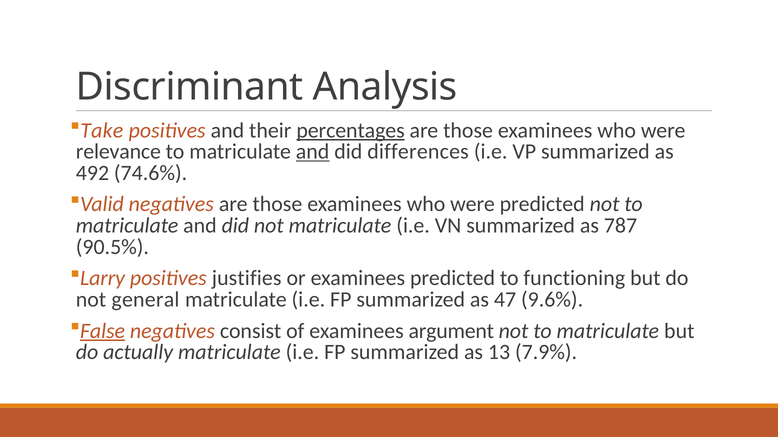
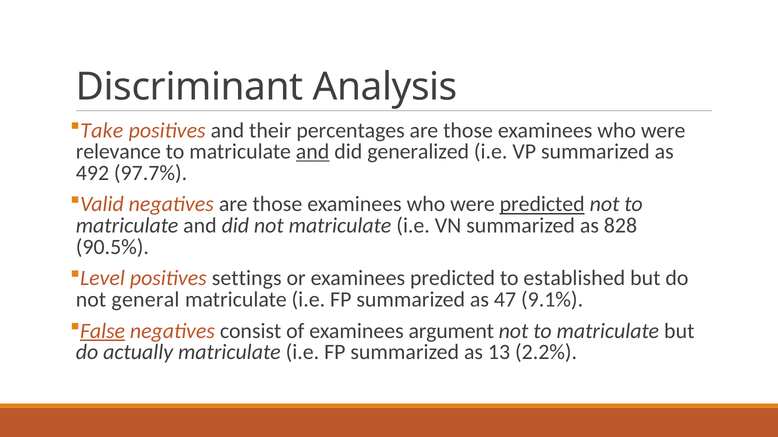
percentages underline: present -> none
differences: differences -> generalized
74.6%: 74.6% -> 97.7%
predicted at (542, 205) underline: none -> present
787: 787 -> 828
Larry: Larry -> Level
justifies: justifies -> settings
functioning: functioning -> established
9.6%: 9.6% -> 9.1%
7.9%: 7.9% -> 2.2%
